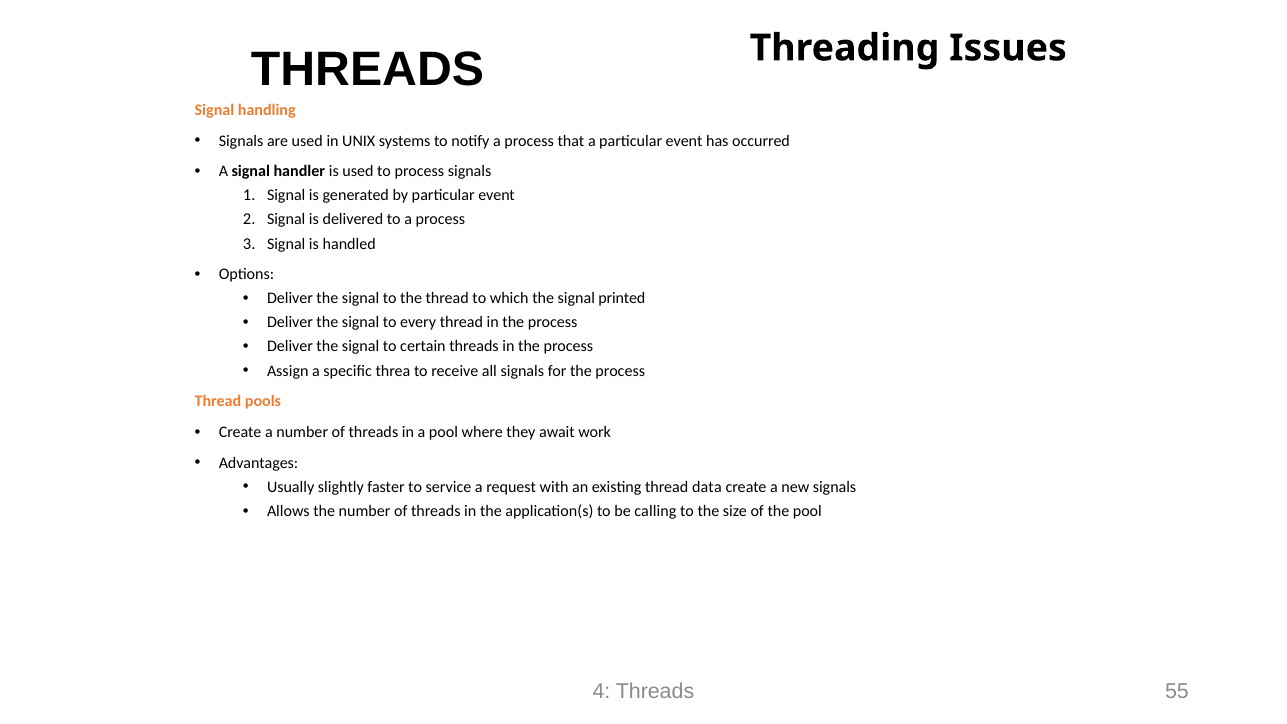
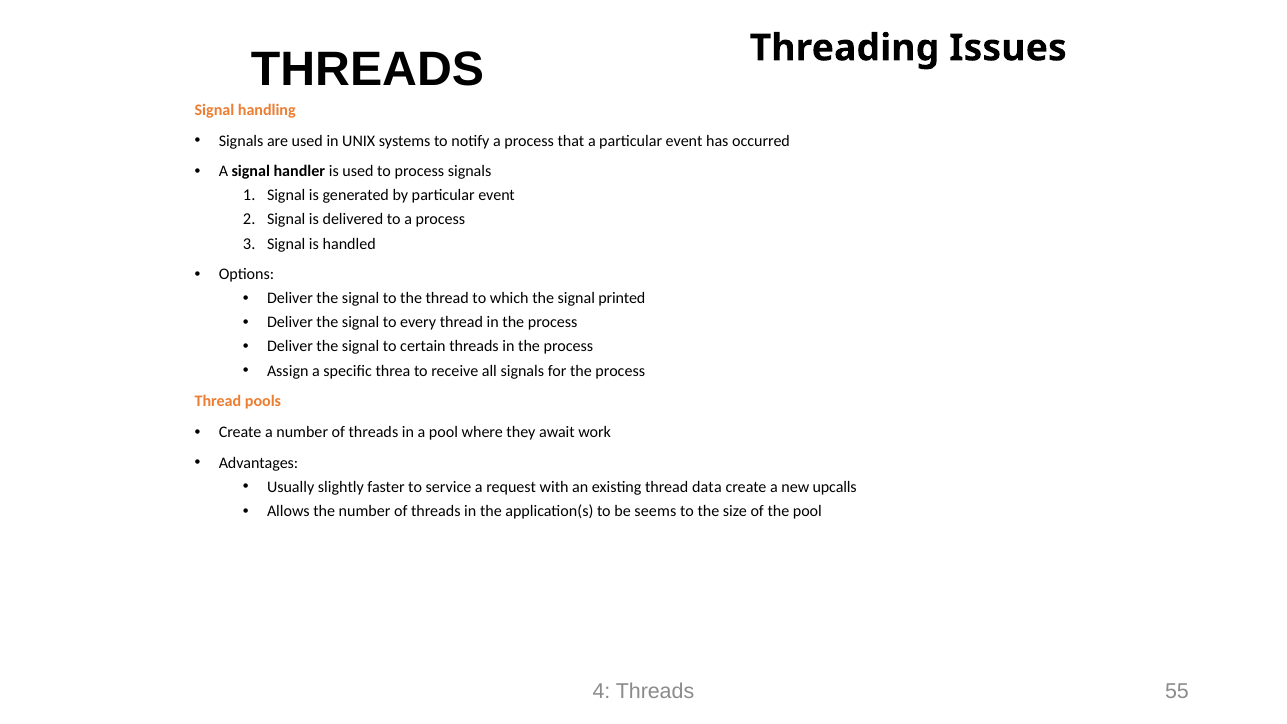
new signals: signals -> upcalls
calling: calling -> seems
